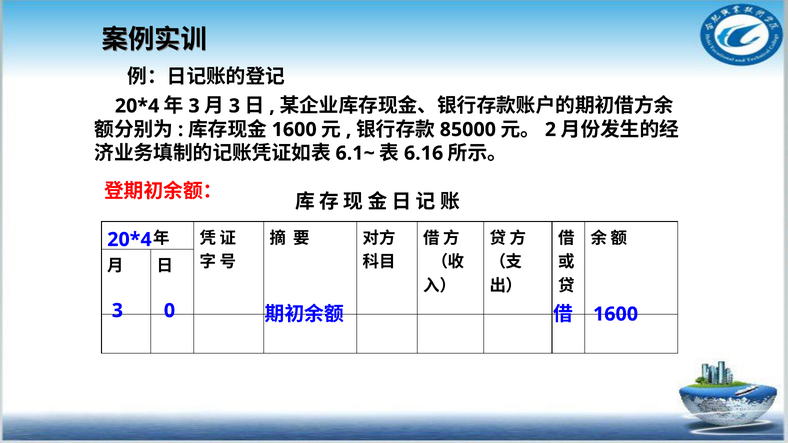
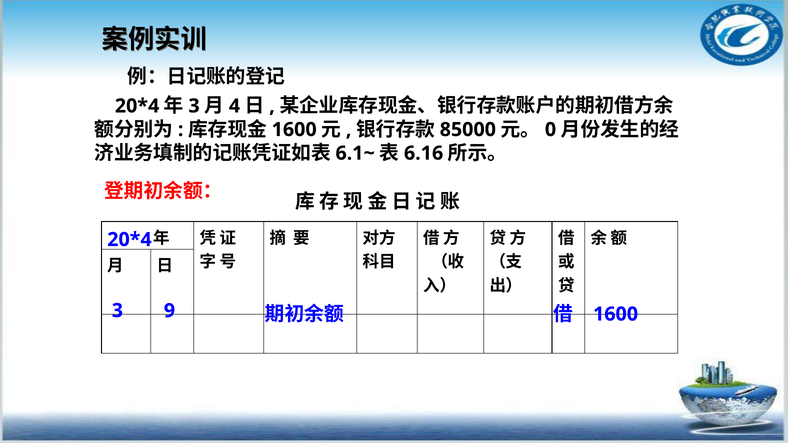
3 at (234, 106): 3 -> 4
2: 2 -> 0
0: 0 -> 9
